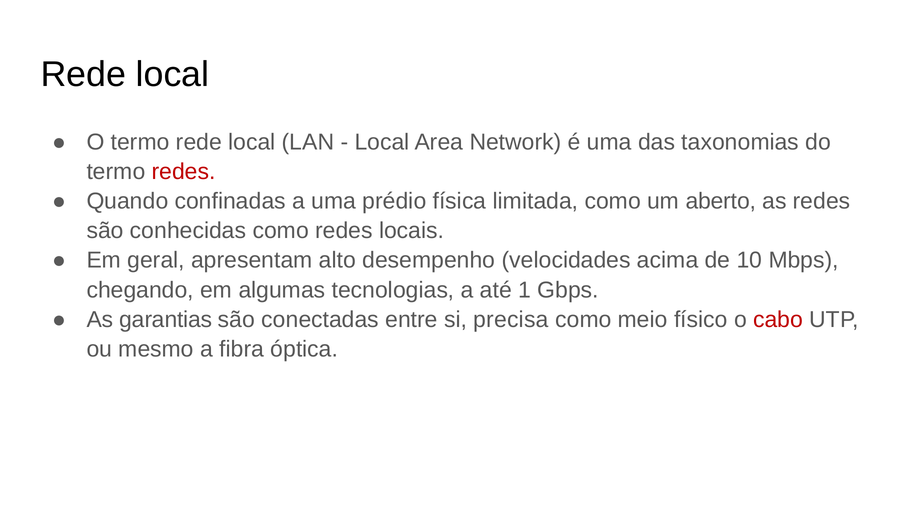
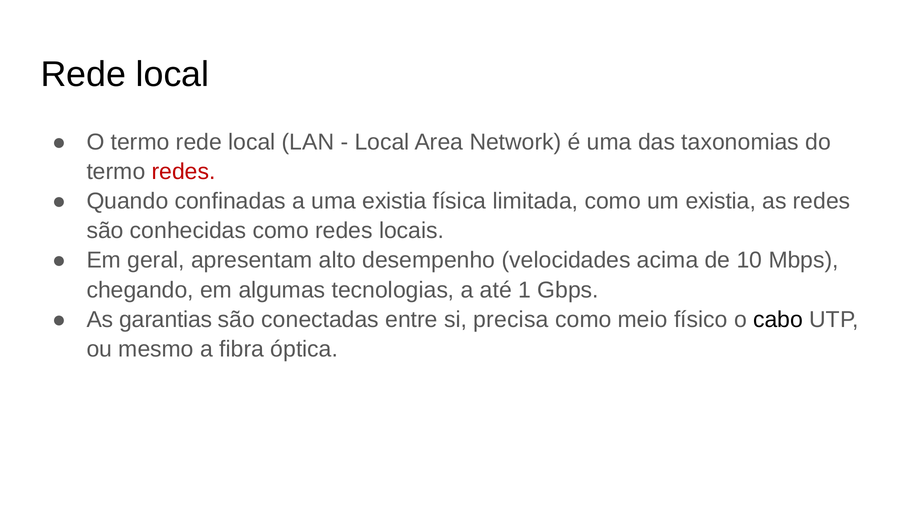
uma prédio: prédio -> existia
um aberto: aberto -> existia
cabo colour: red -> black
